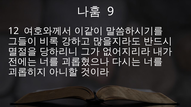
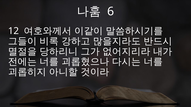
9: 9 -> 6
